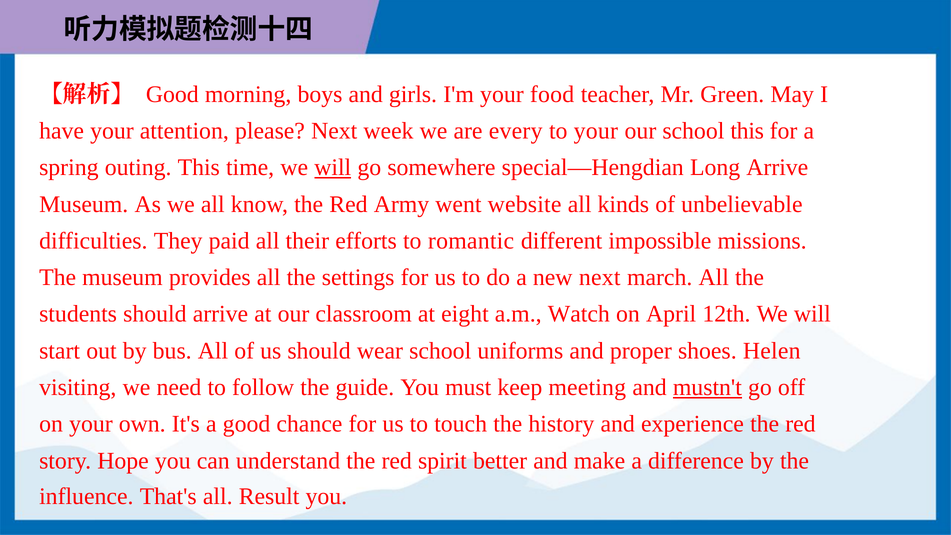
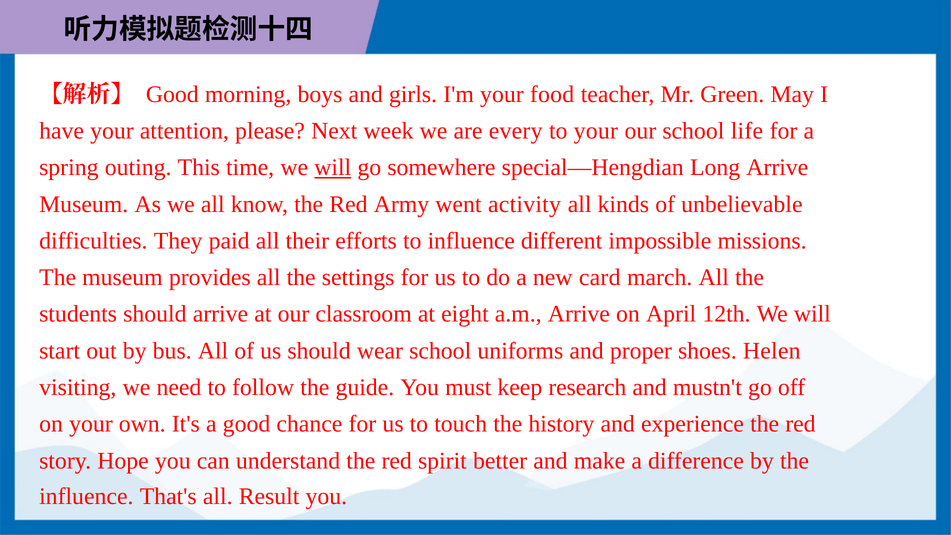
school this: this -> life
website: website -> activity
to romantic: romantic -> influence
new next: next -> card
a.m Watch: Watch -> Arrive
meeting: meeting -> research
mustn't underline: present -> none
